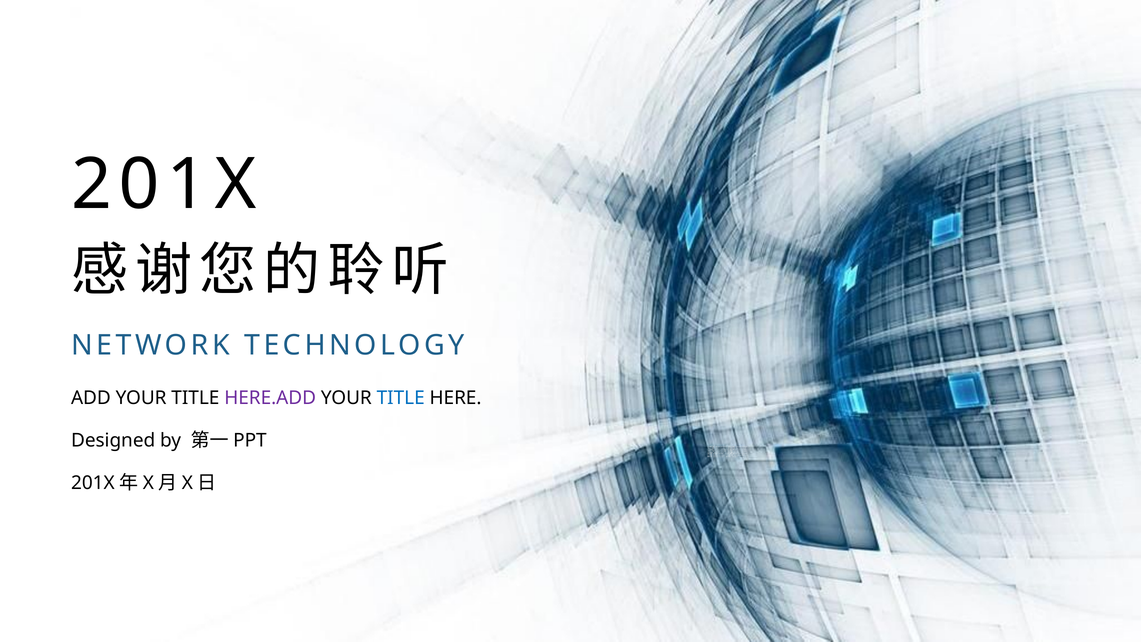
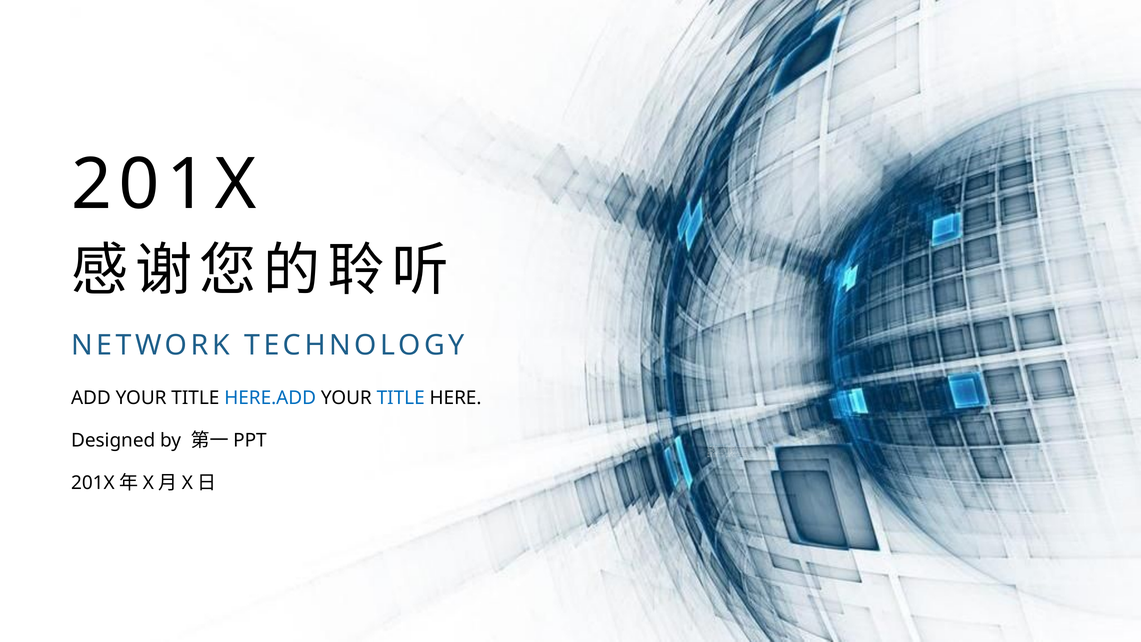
HERE.ADD colour: purple -> blue
